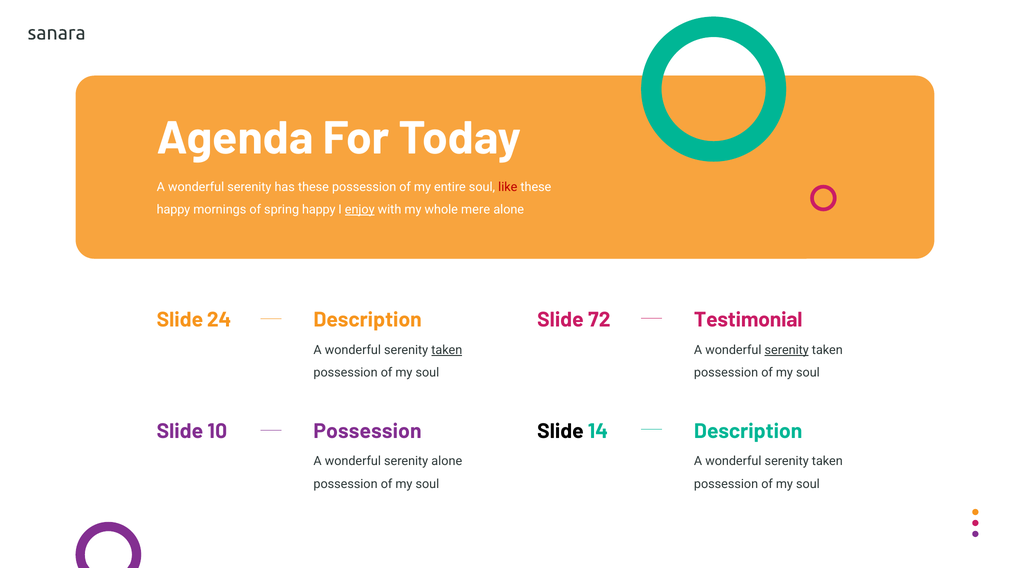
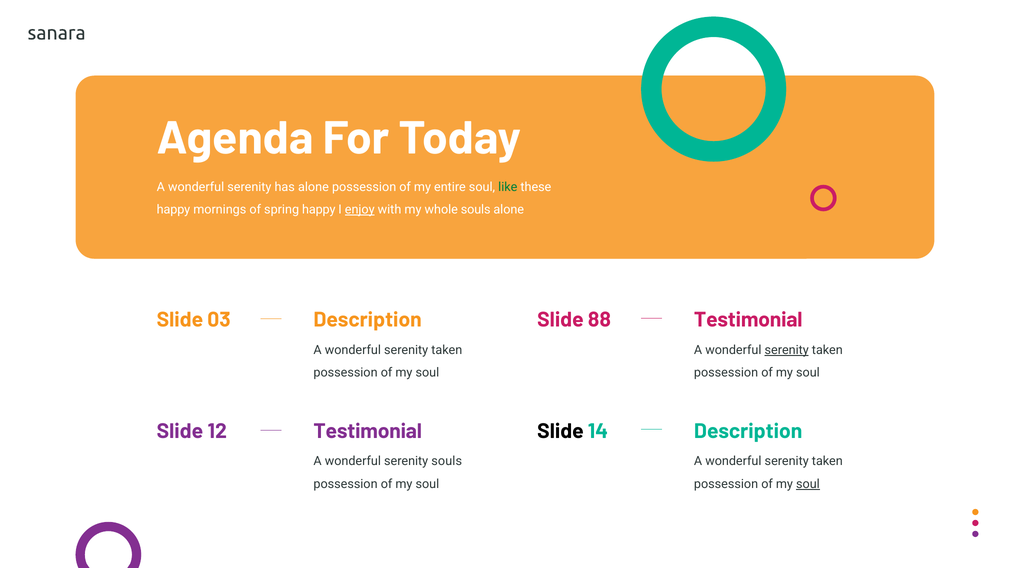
has these: these -> alone
like colour: red -> green
whole mere: mere -> souls
24: 24 -> 03
72: 72 -> 88
taken at (447, 350) underline: present -> none
10: 10 -> 12
Possession at (368, 431): Possession -> Testimonial
serenity alone: alone -> souls
soul at (808, 484) underline: none -> present
